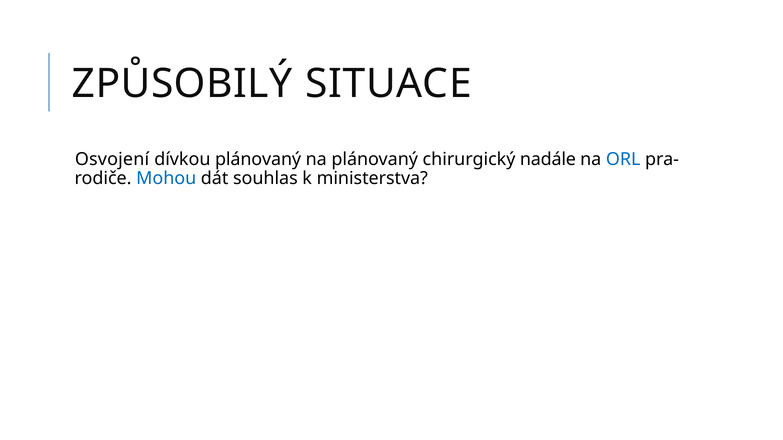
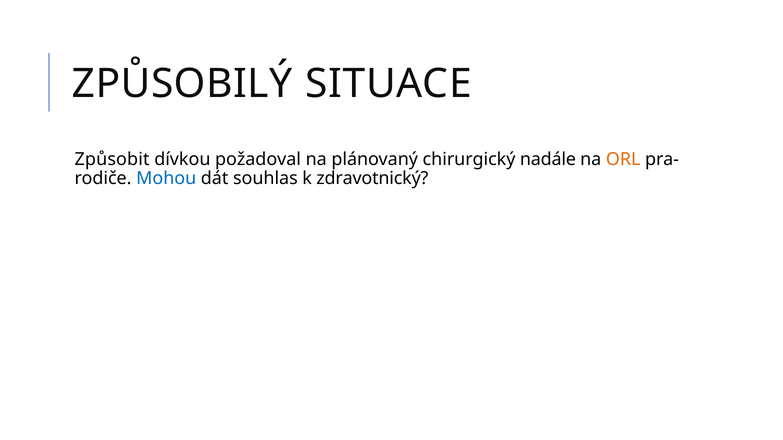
Osvojení: Osvojení -> Způsobit
dívkou plánovaný: plánovaný -> požadoval
ORL colour: blue -> orange
ministerstva: ministerstva -> zdravotnický
